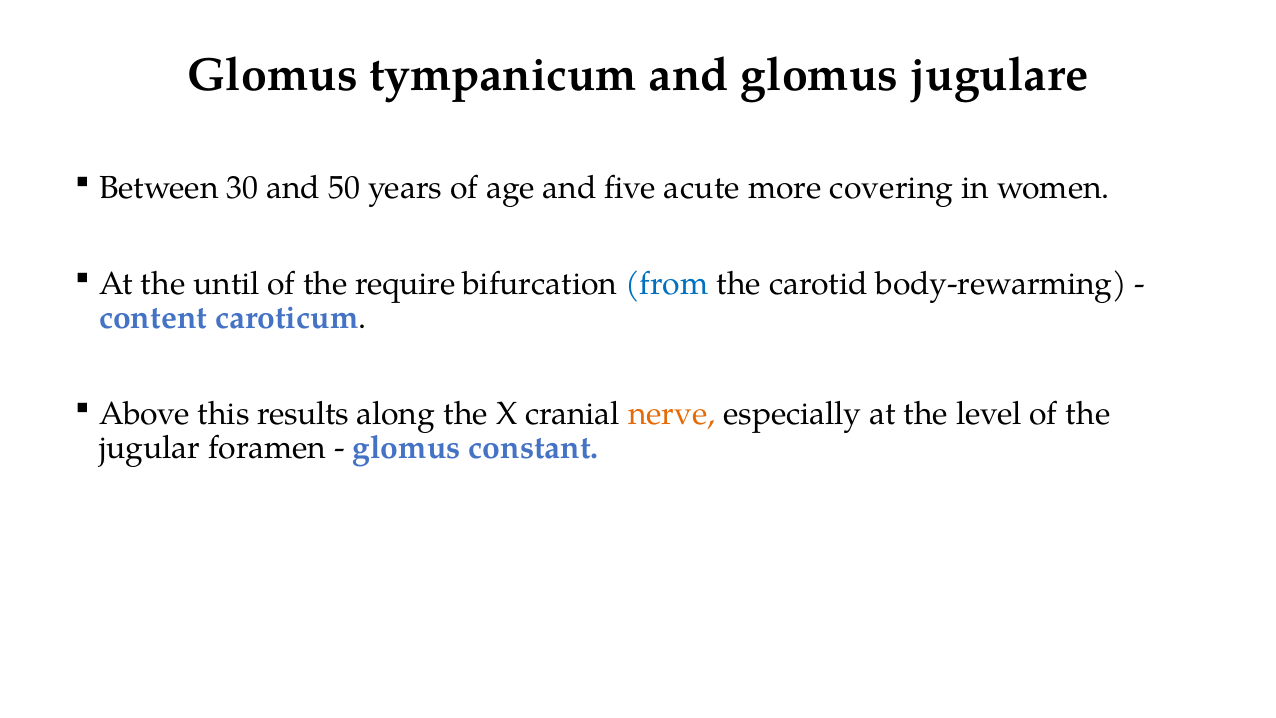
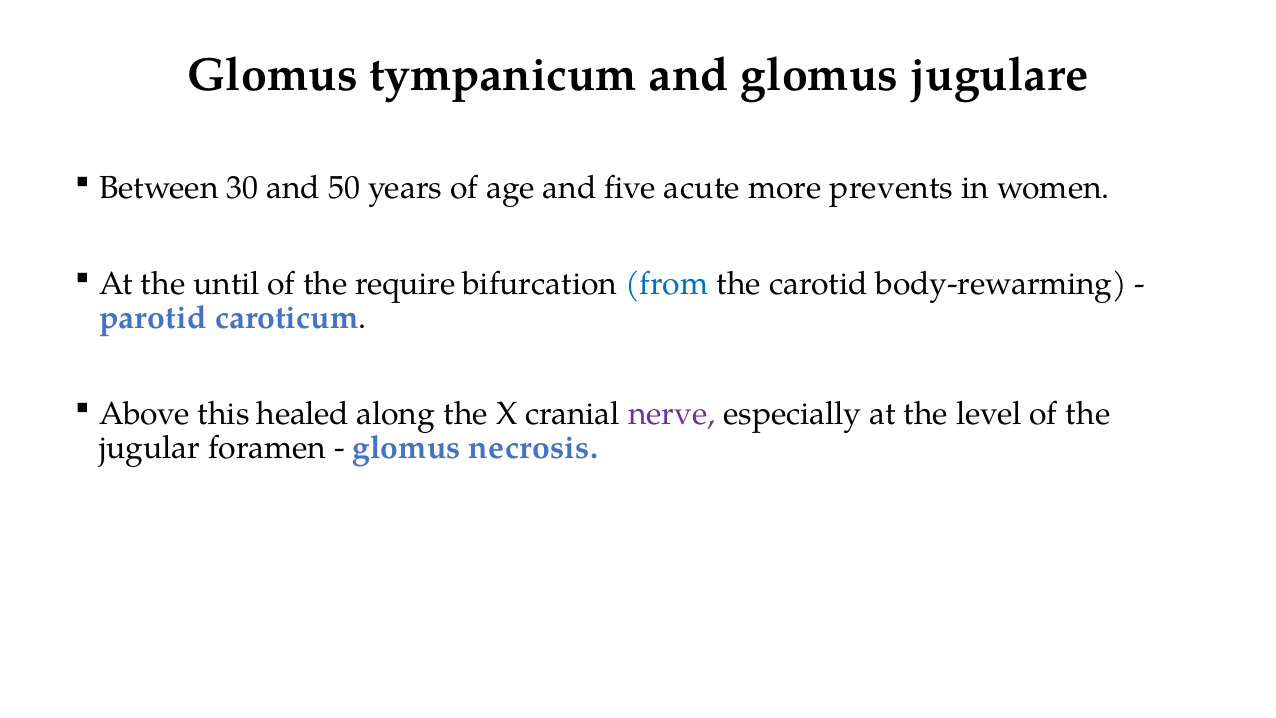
covering: covering -> prevents
content: content -> parotid
results: results -> healed
nerve colour: orange -> purple
constant: constant -> necrosis
